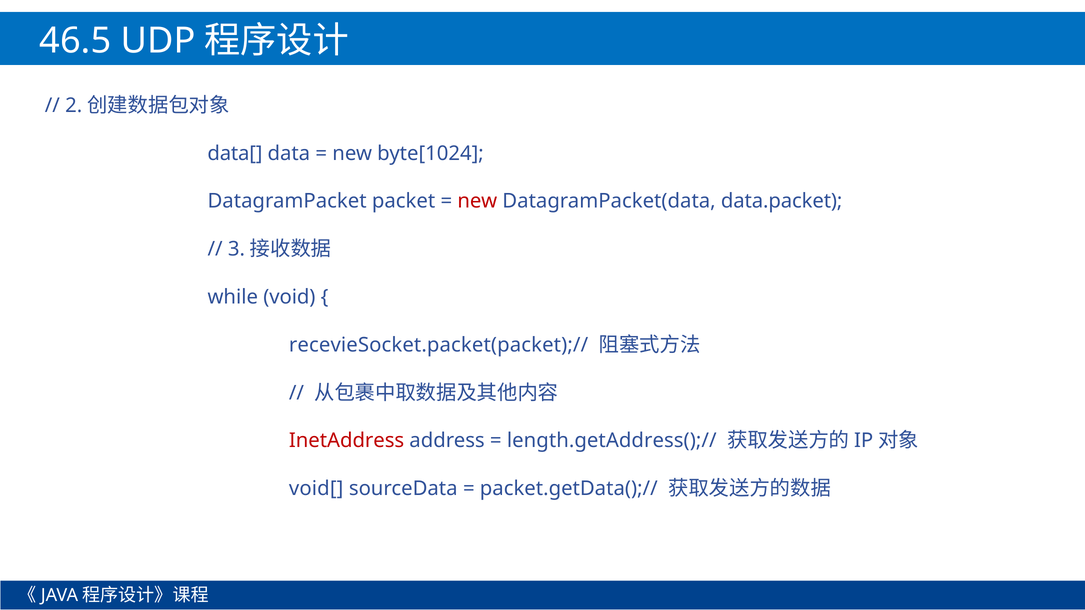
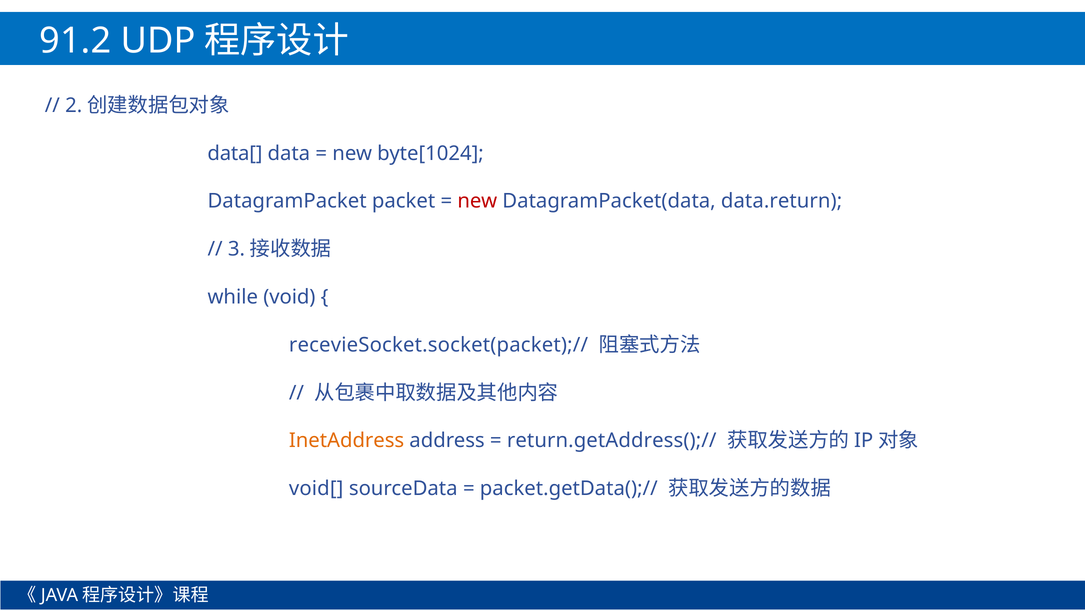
46.5: 46.5 -> 91.2
data.packet: data.packet -> data.return
recevieSocket.packet(packet);//: recevieSocket.packet(packet);// -> recevieSocket.socket(packet);//
InetAddress colour: red -> orange
length.getAddress();//: length.getAddress();// -> return.getAddress();//
